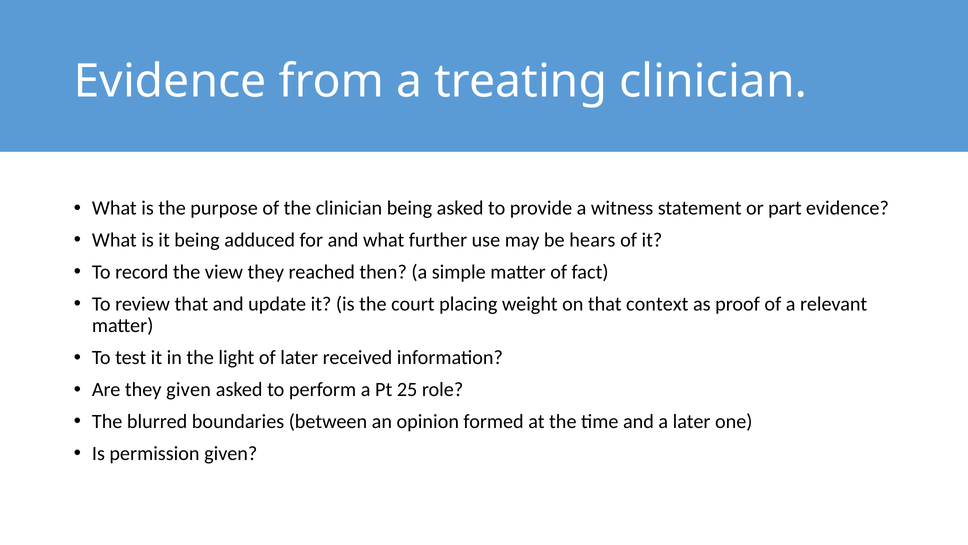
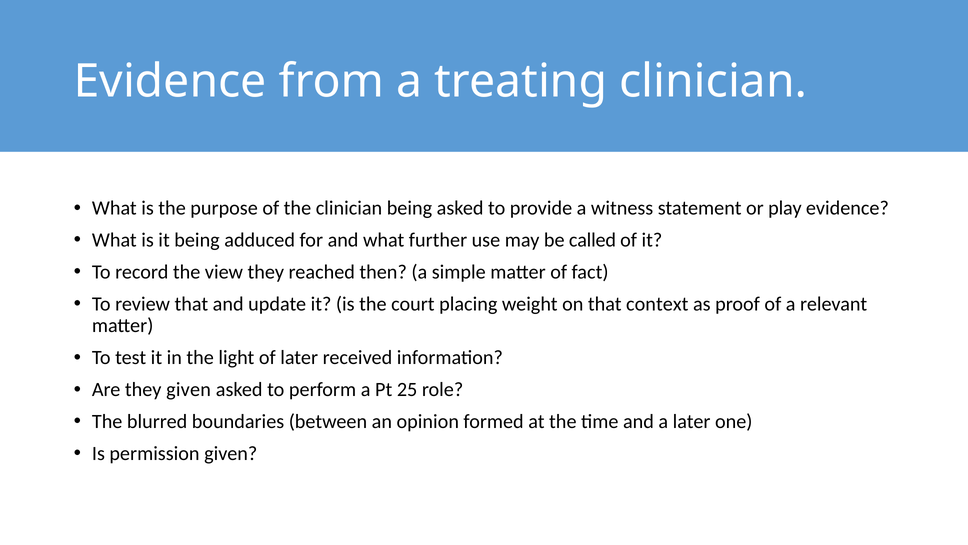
part: part -> play
hears: hears -> called
